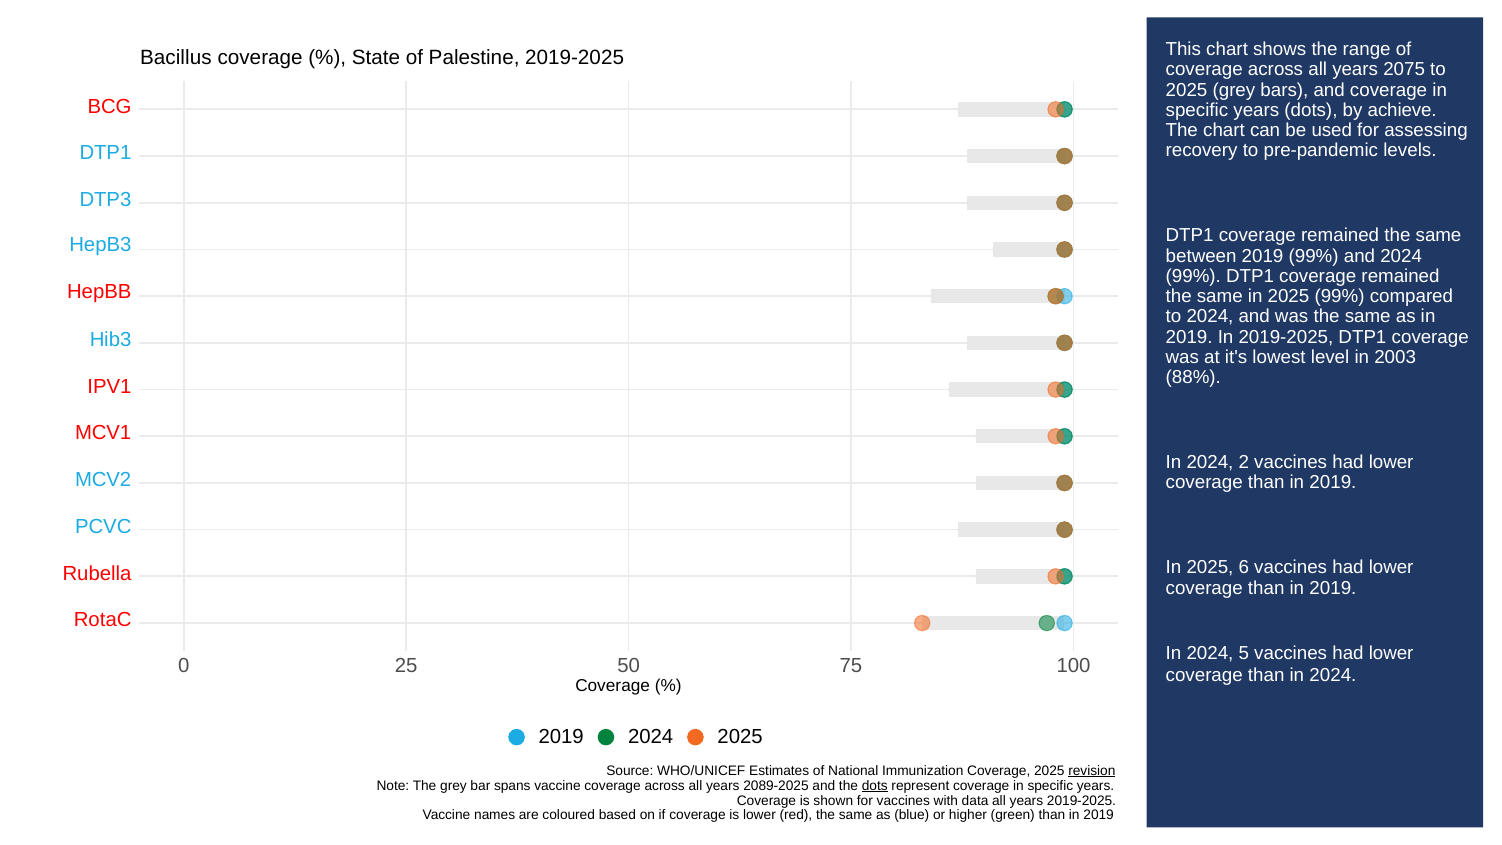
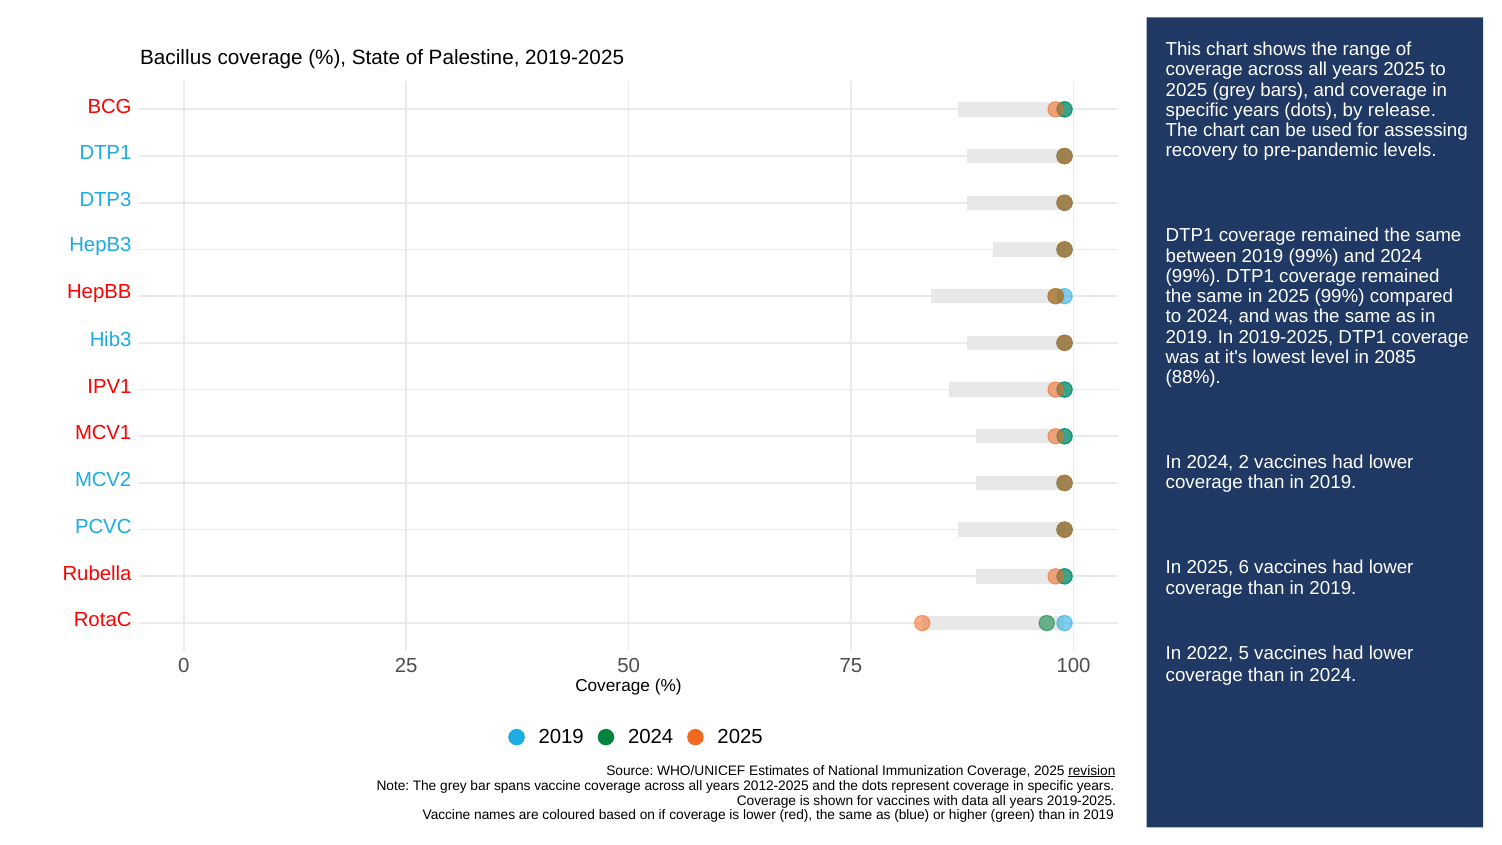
years 2075: 2075 -> 2025
achieve: achieve -> release
2003: 2003 -> 2085
2024 at (1210, 653): 2024 -> 2022
2089-2025: 2089-2025 -> 2012-2025
dots at (875, 785) underline: present -> none
